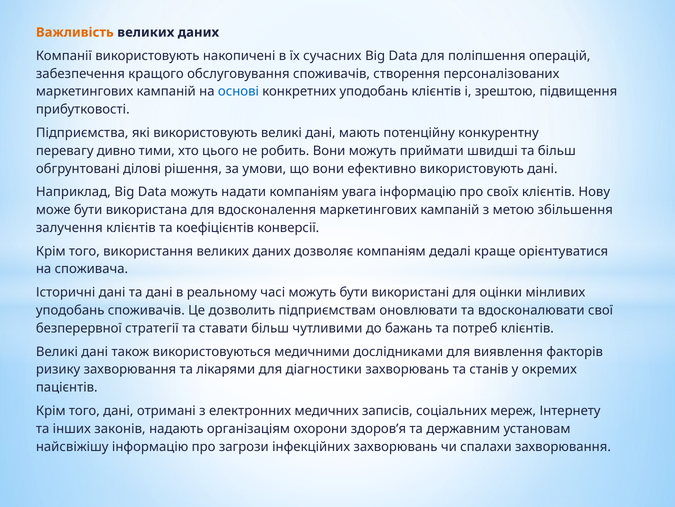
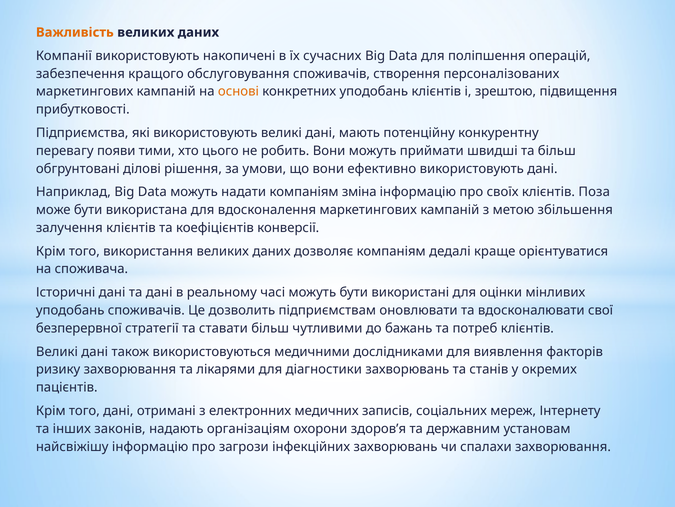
основі colour: blue -> orange
дивно: дивно -> появи
увага: увага -> зміна
Нову: Нову -> Поза
